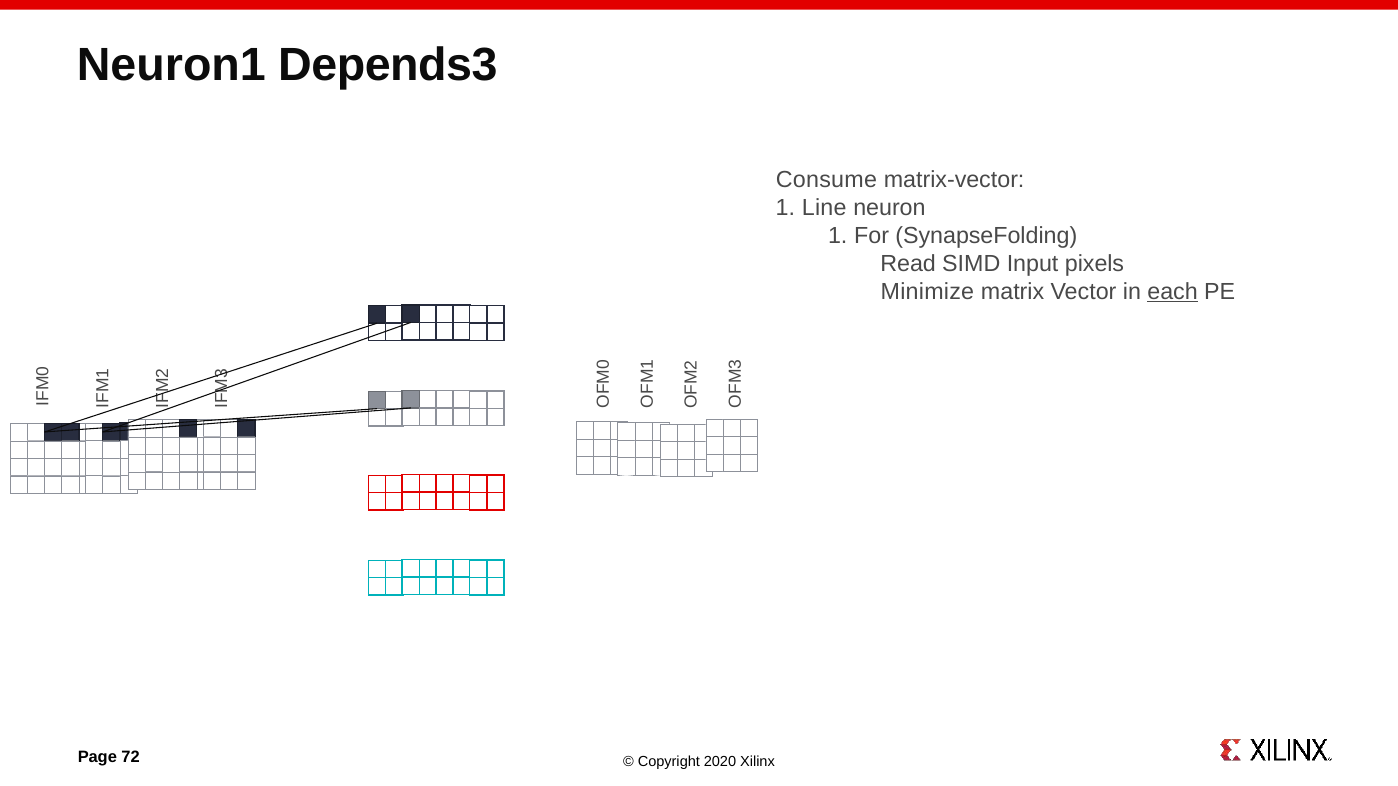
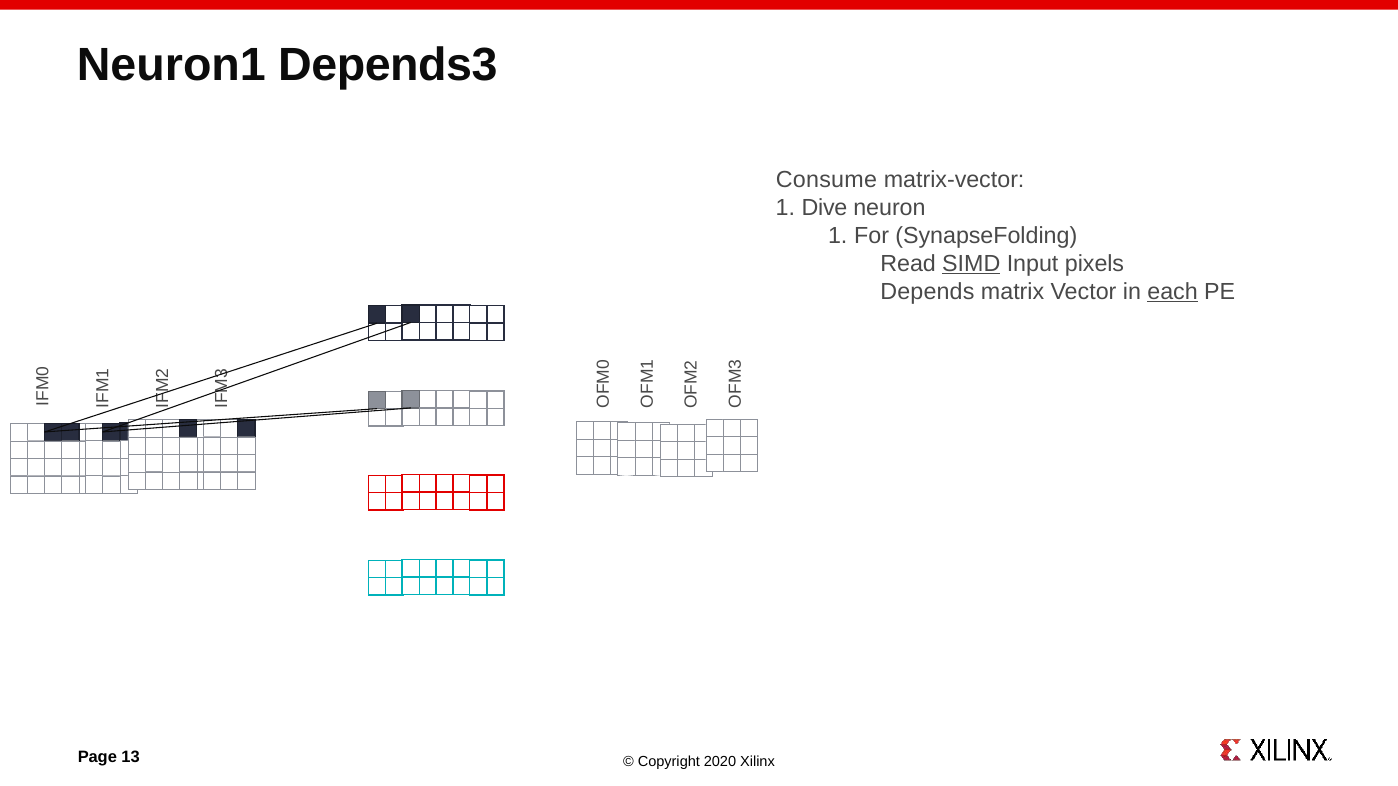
Line: Line -> Dive
SIMD underline: none -> present
Minimize: Minimize -> Depends
72: 72 -> 13
